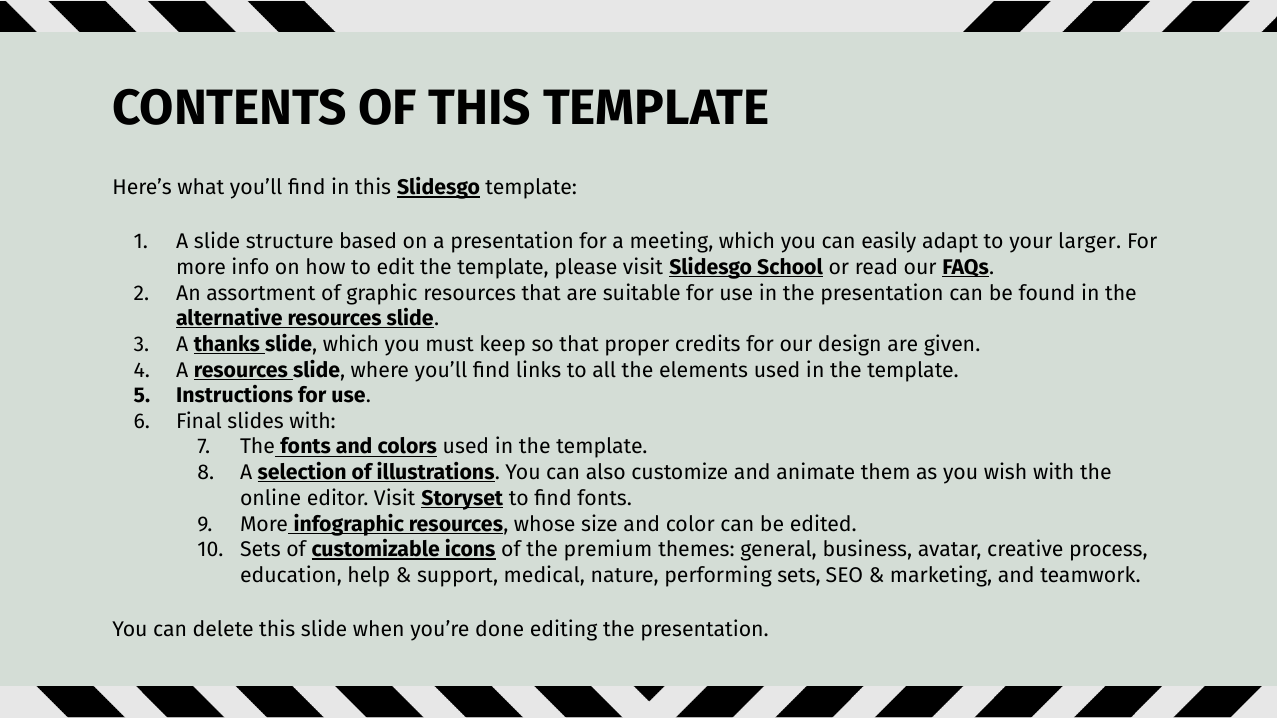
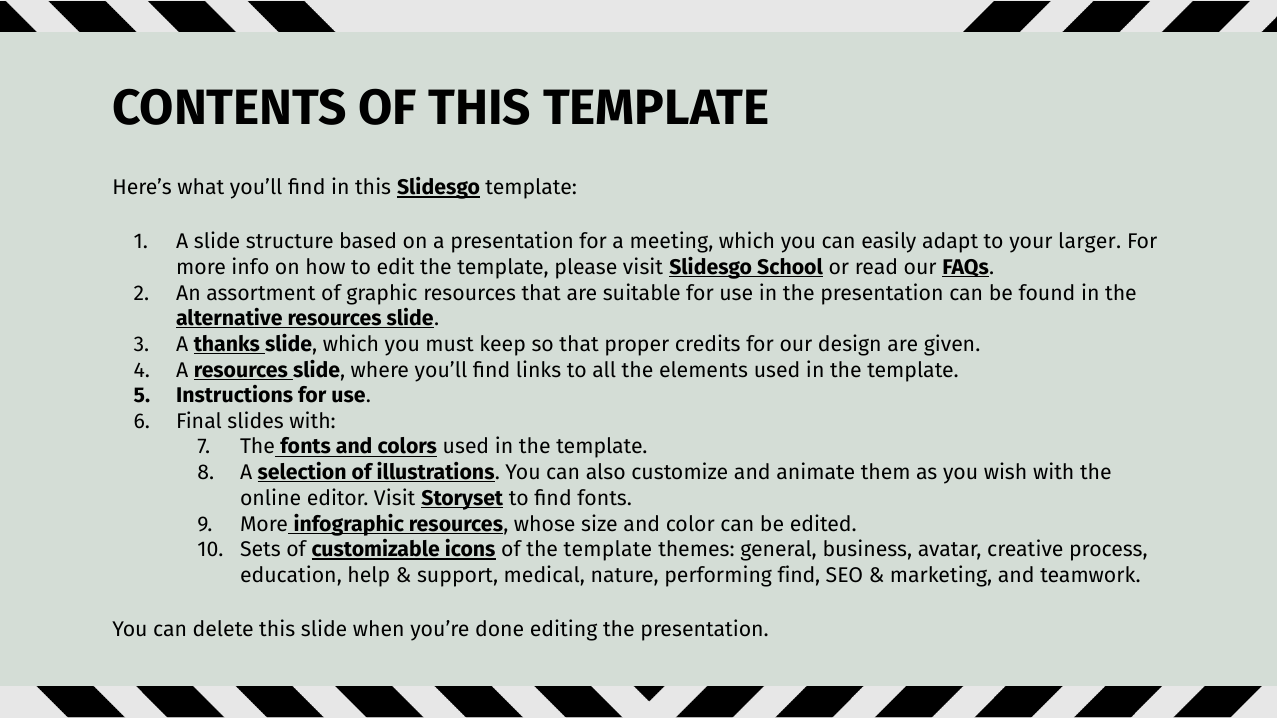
of the premium: premium -> template
performing sets: sets -> find
